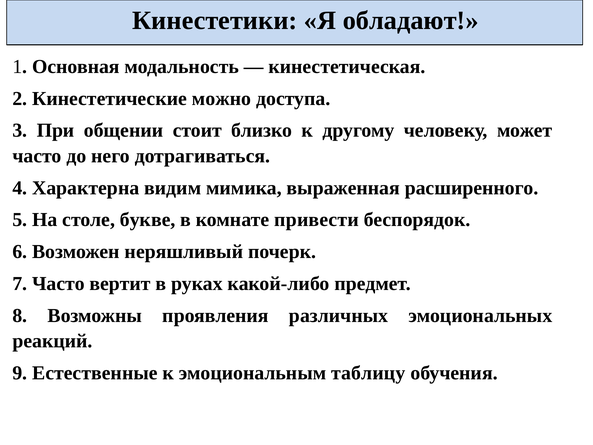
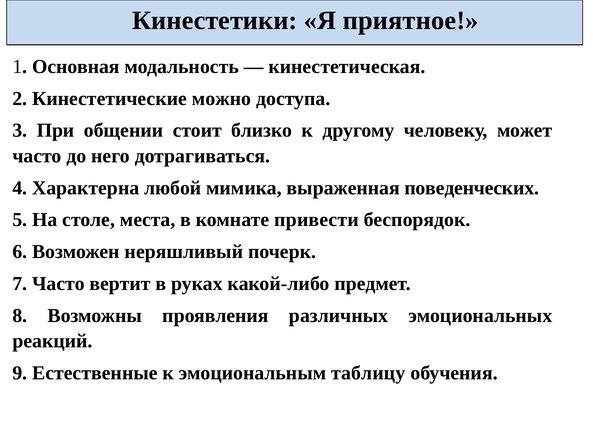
обладают: обладают -> приятное
видим: видим -> любой
расширенного: расширенного -> поведенческих
букве: букве -> места
